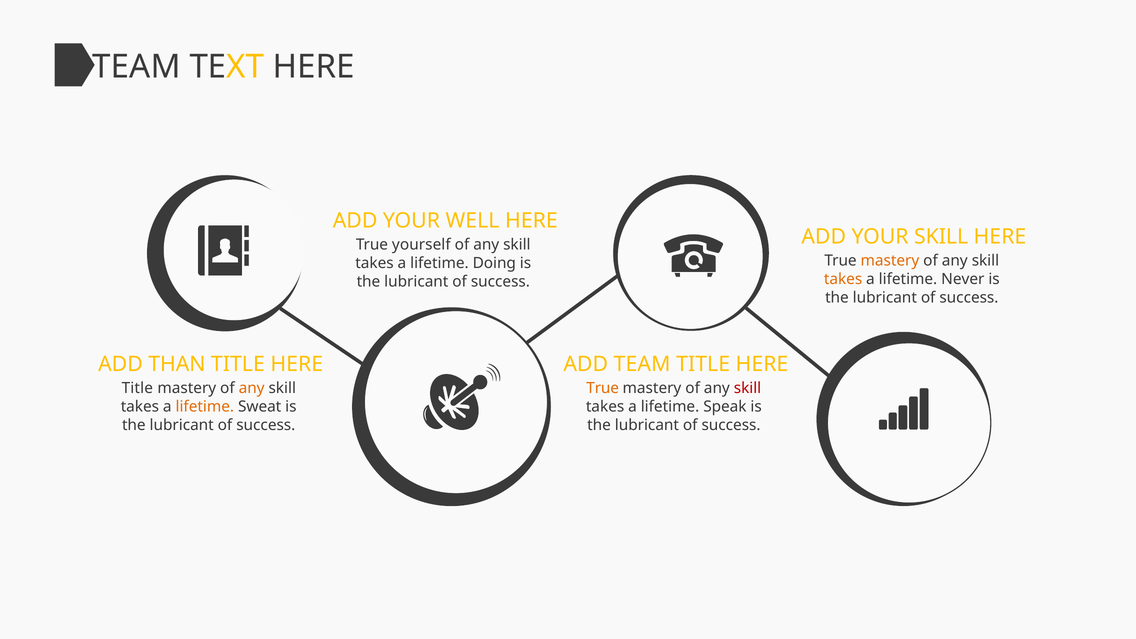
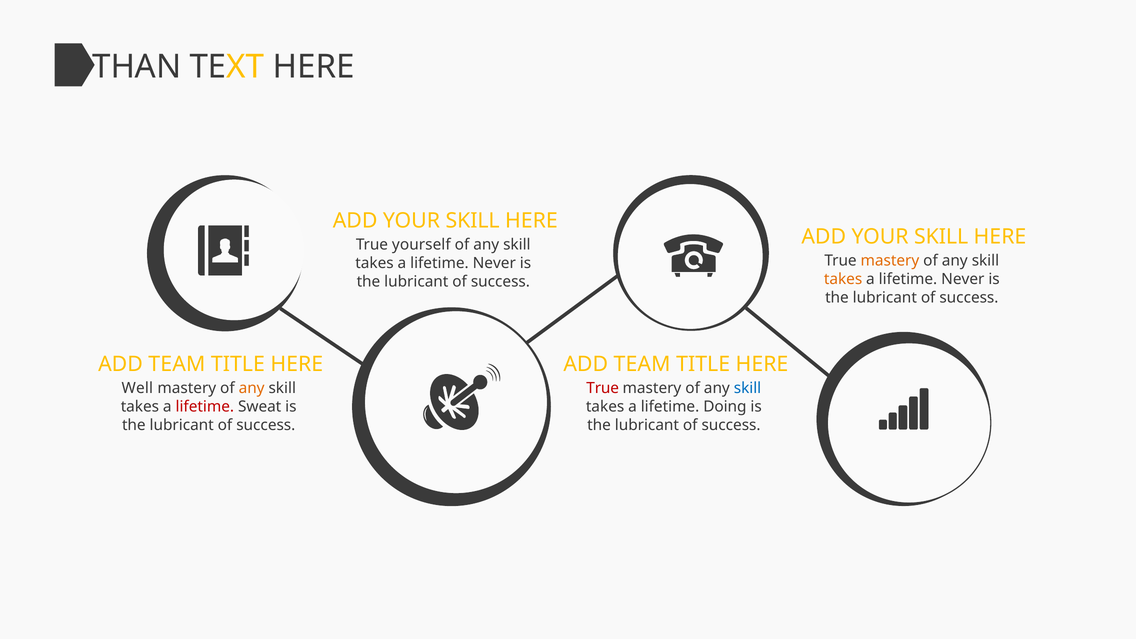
TEAM at (137, 67): TEAM -> THAN
WELL at (473, 221): WELL -> SKILL
Doing at (494, 263): Doing -> Never
THAN at (177, 364): THAN -> TEAM
Title at (137, 388): Title -> Well
True at (603, 388) colour: orange -> red
skill at (748, 388) colour: red -> blue
lifetime at (205, 406) colour: orange -> red
Speak: Speak -> Doing
